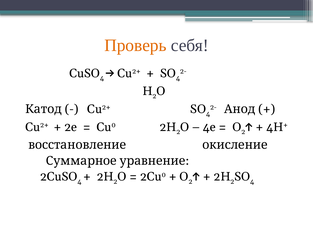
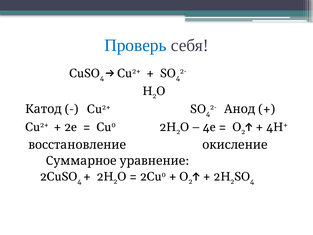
Проверь colour: orange -> blue
